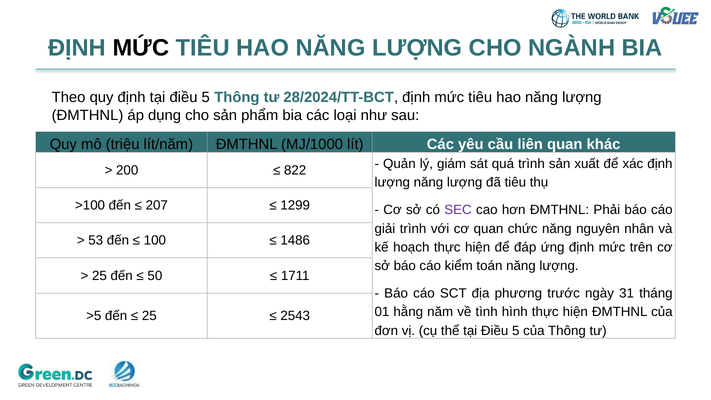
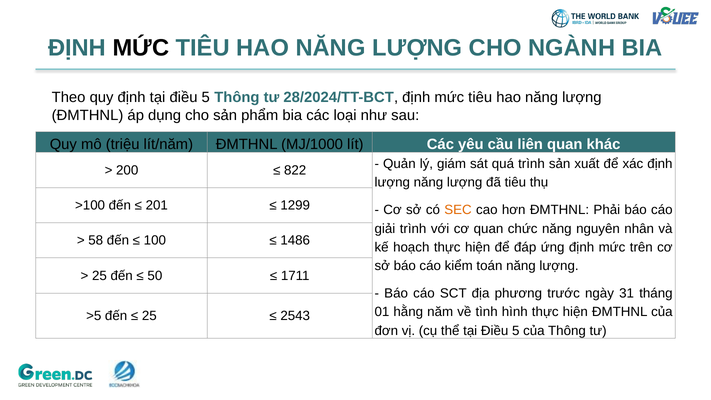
207: 207 -> 201
SEC colour: purple -> orange
53: 53 -> 58
